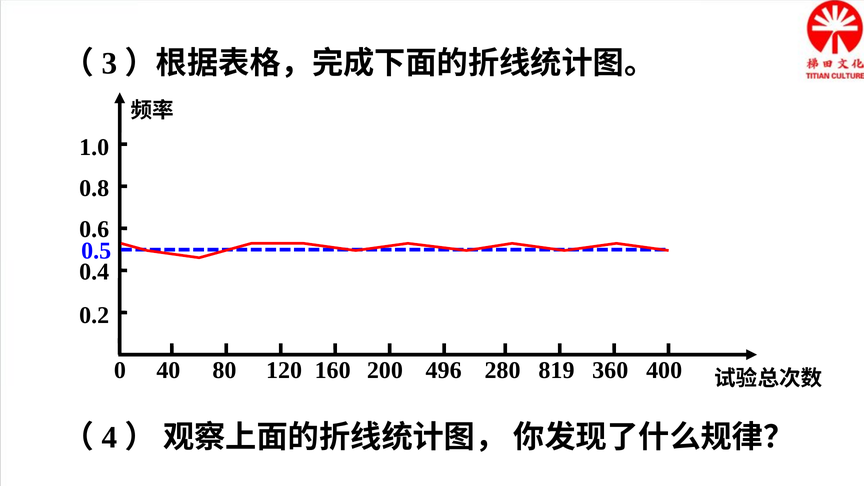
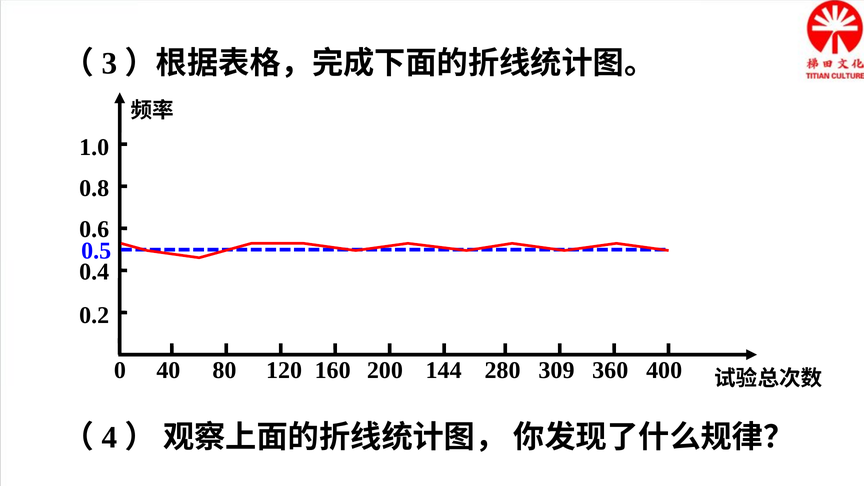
496: 496 -> 144
819: 819 -> 309
